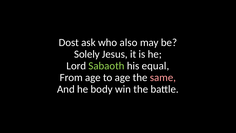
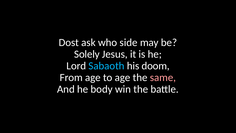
also: also -> side
Sabaoth colour: light green -> light blue
equal: equal -> doom
